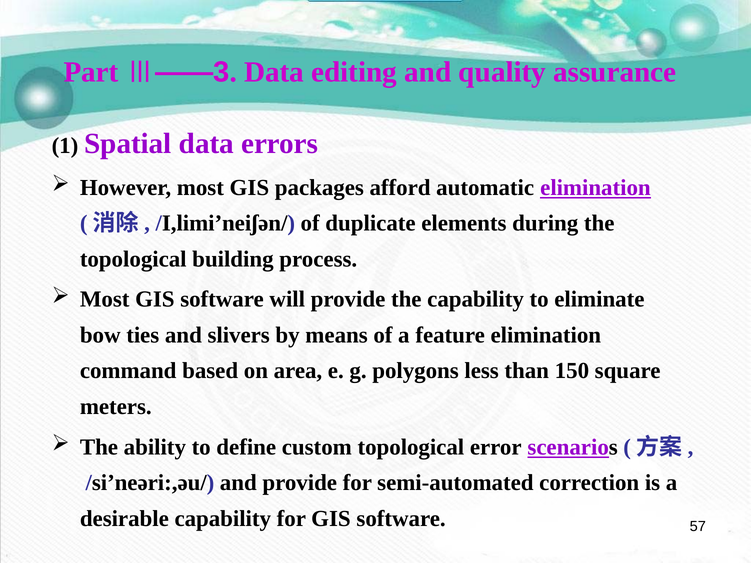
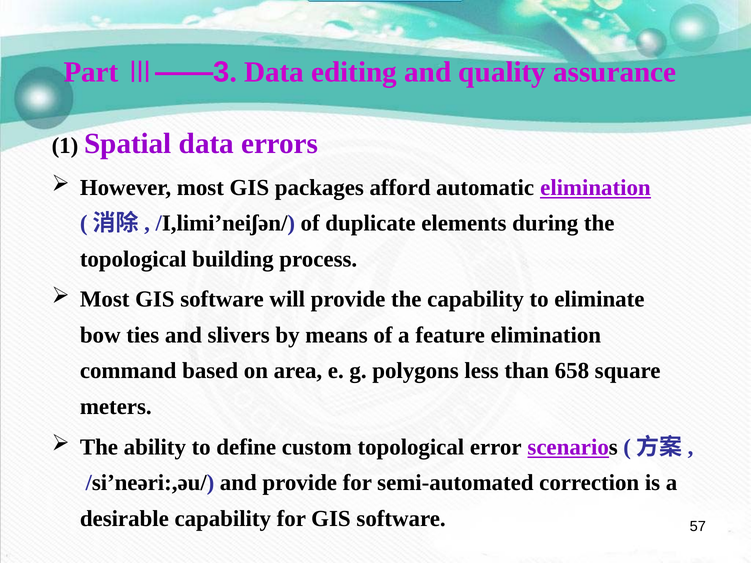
150: 150 -> 658
